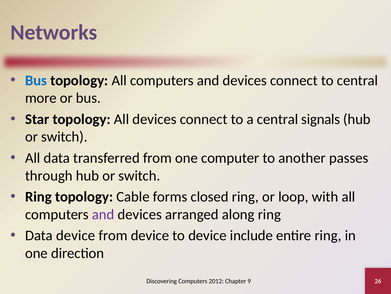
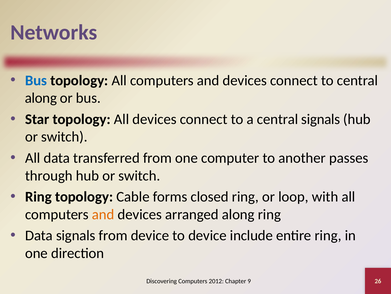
more at (41, 98): more -> along
and at (103, 214) colour: purple -> orange
Data device: device -> signals
